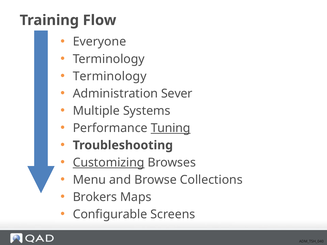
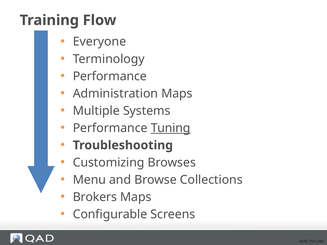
Terminology at (110, 76): Terminology -> Performance
Administration Sever: Sever -> Maps
Customizing underline: present -> none
